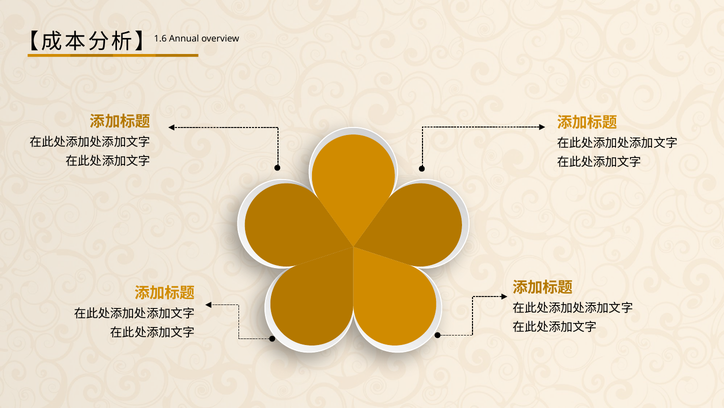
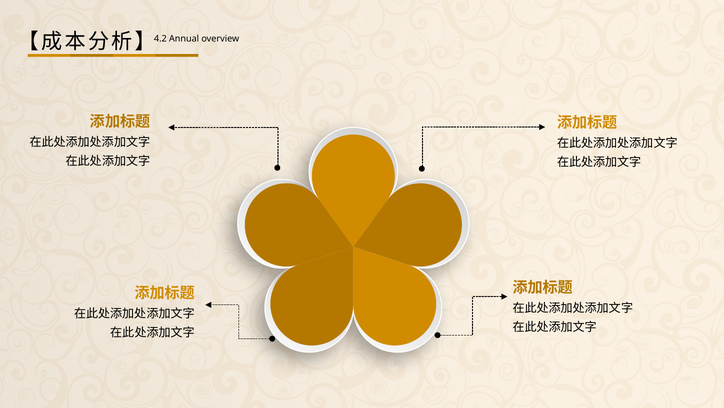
1.6: 1.6 -> 4.2
